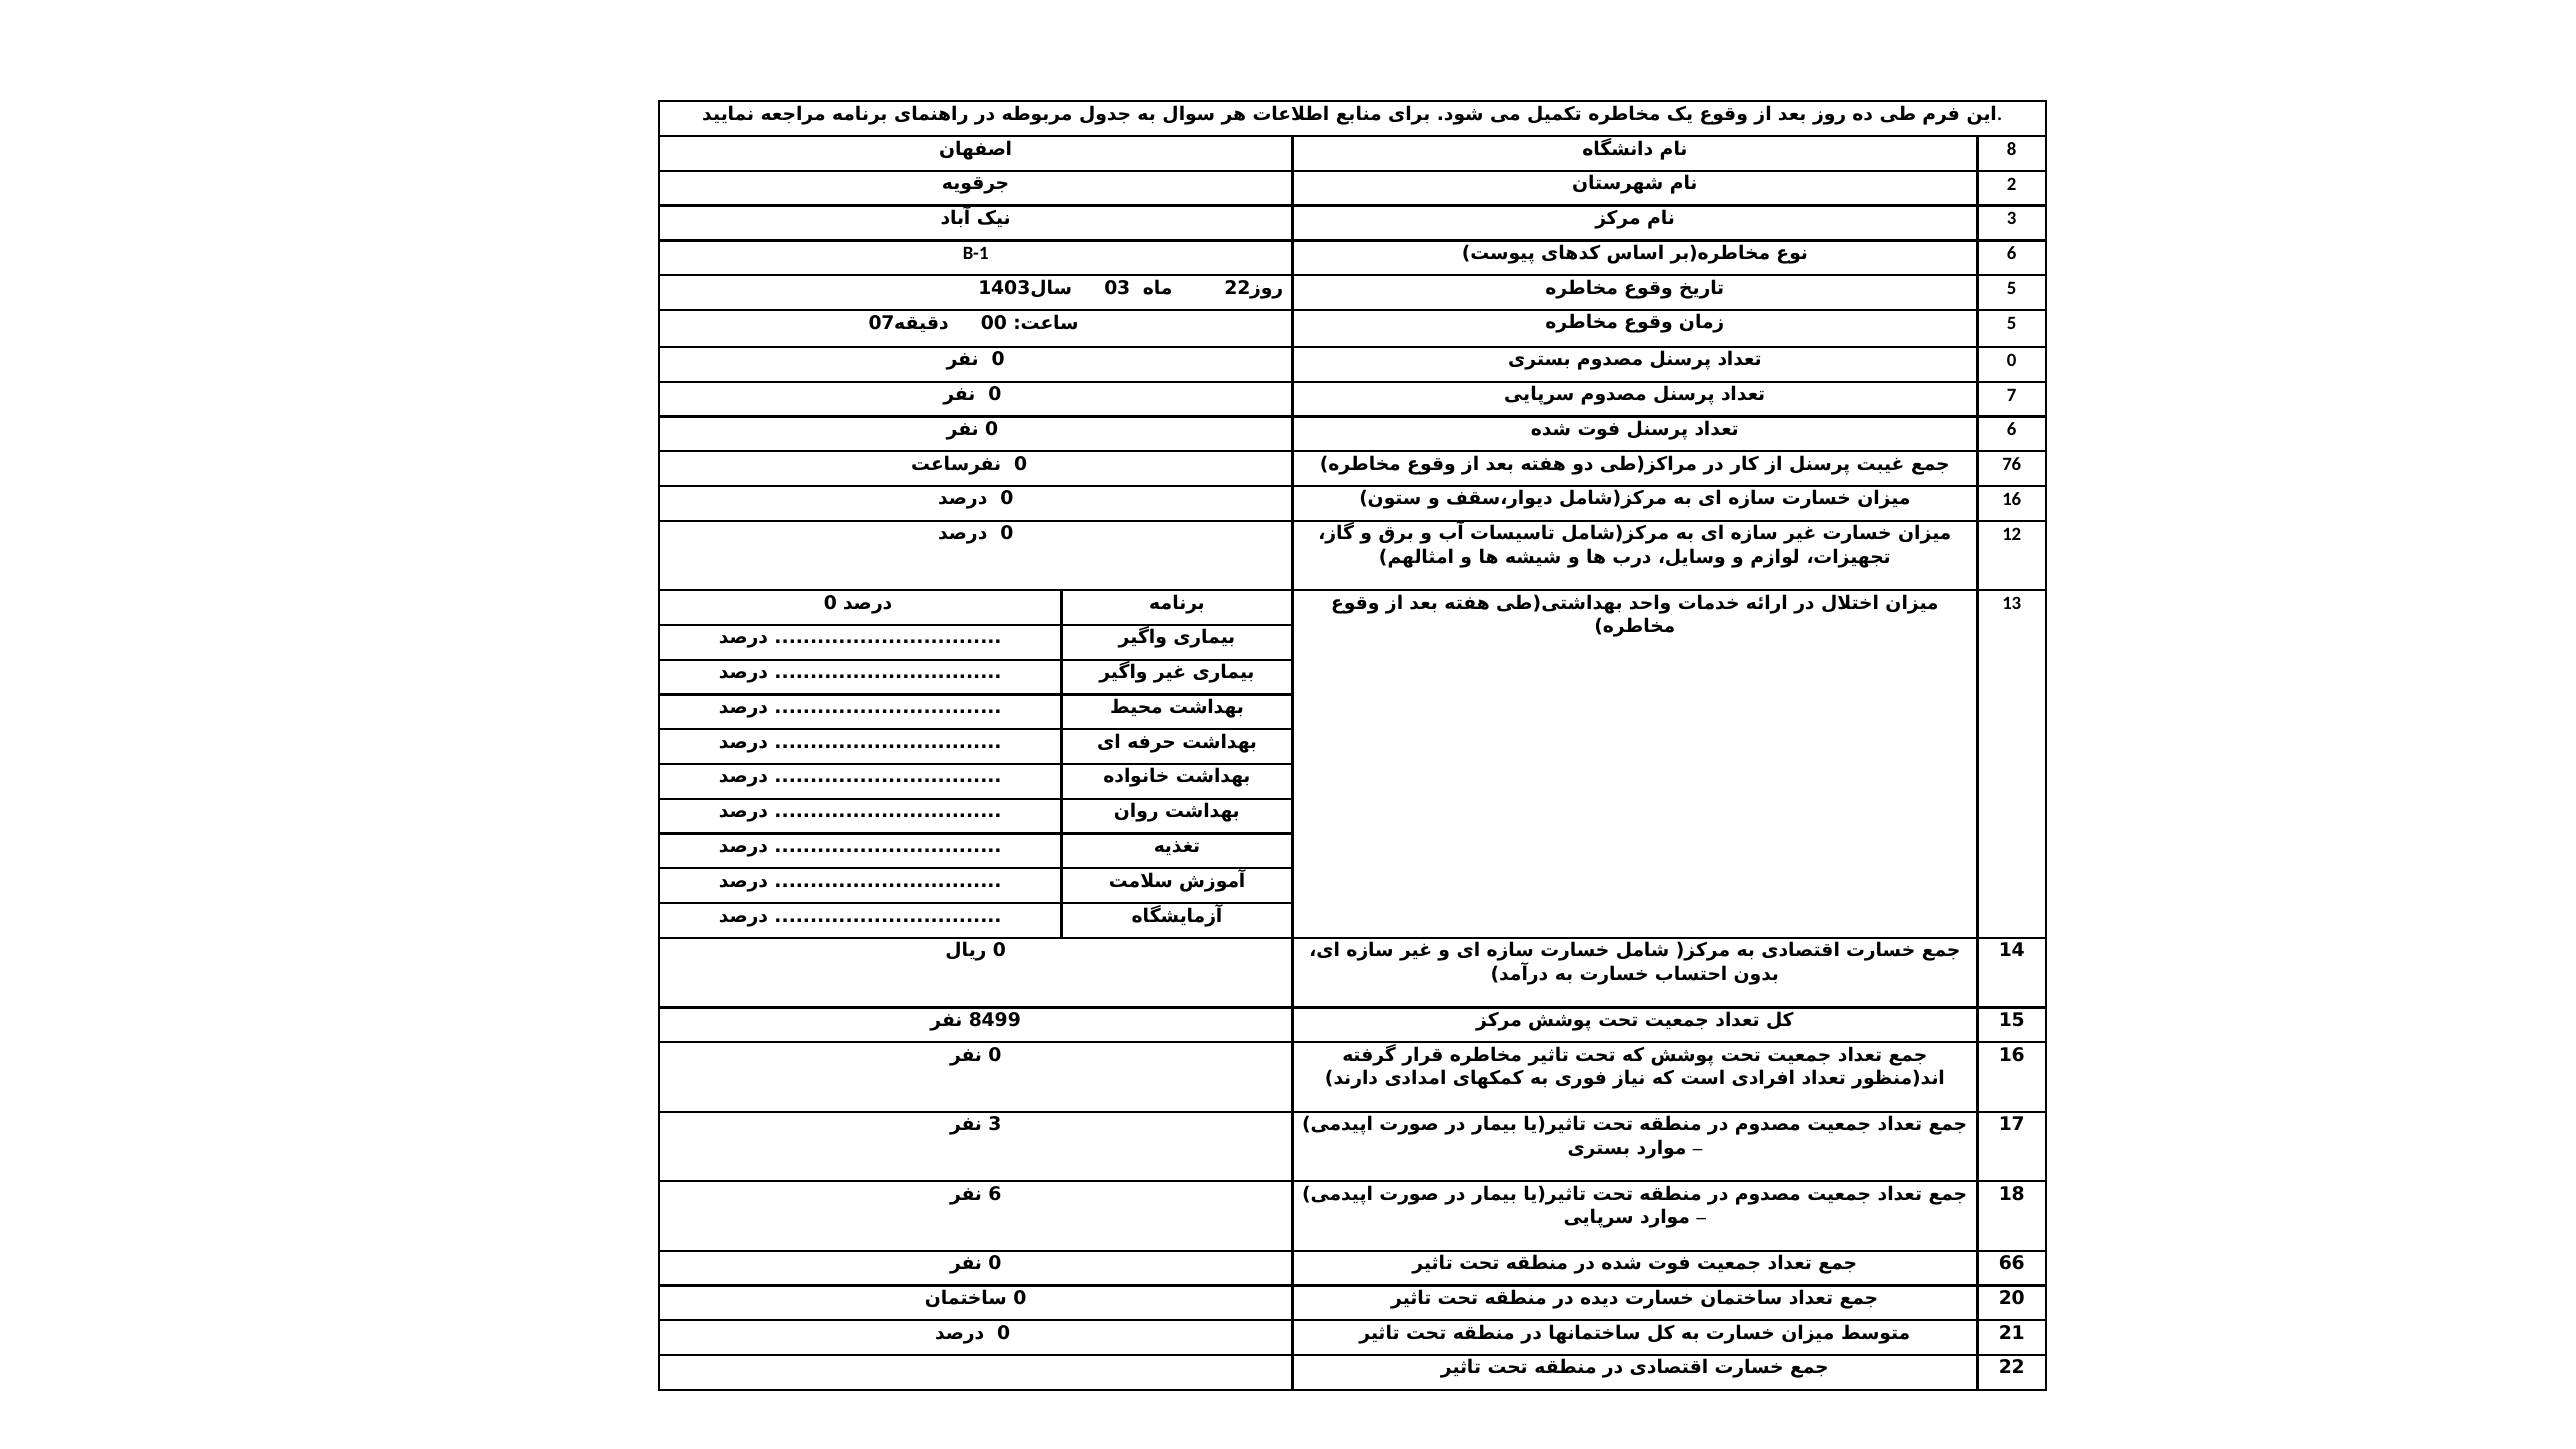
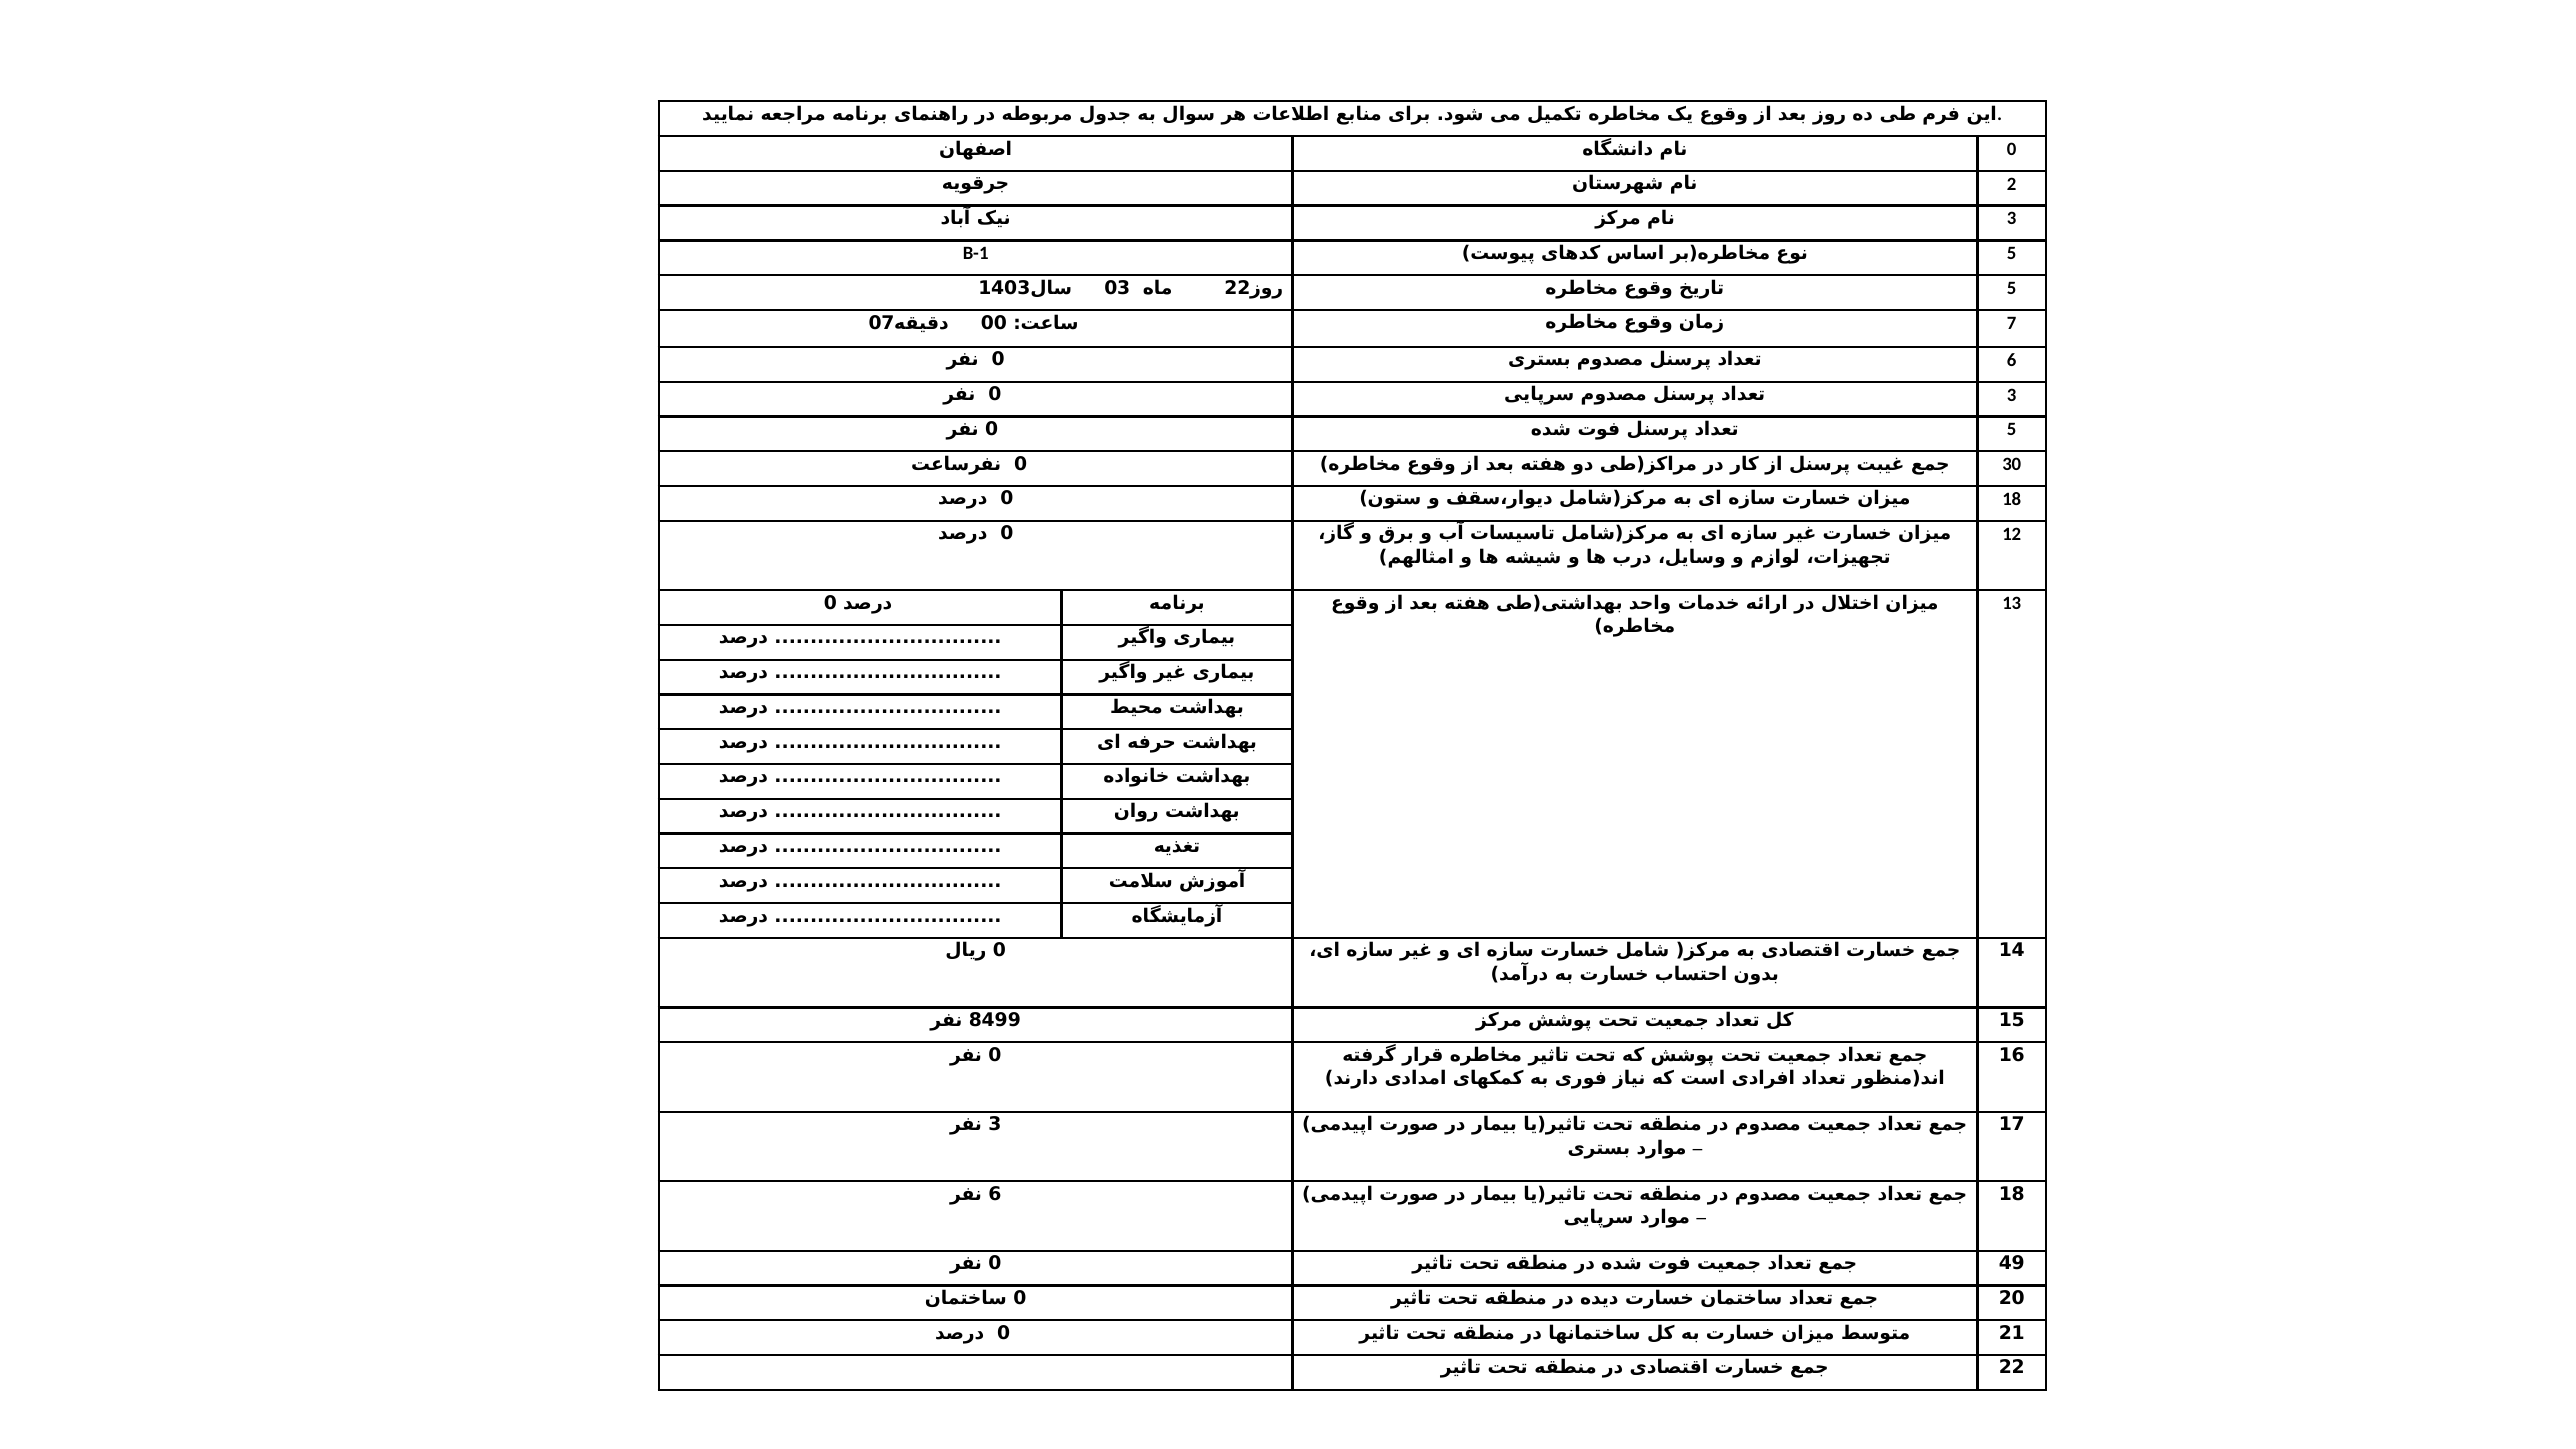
8 at (2012, 149): 8 -> 0
6 at (2012, 253): 6 -> 5
5 at (2012, 323): 5 -> 7
0 at (2012, 360): 0 -> 6
7 at (2012, 395): 7 -> 3
6 at (2012, 430): 6 -> 5
76: 76 -> 30
16 at (2012, 499): 16 -> 18
66: 66 -> 49
